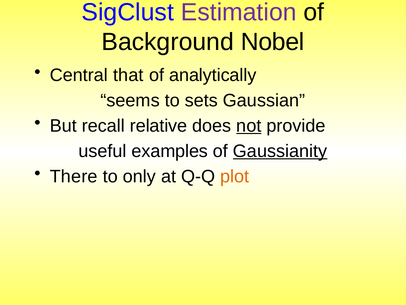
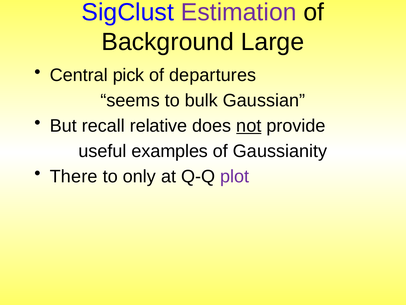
Nobel: Nobel -> Large
that: that -> pick
analytically: analytically -> departures
sets: sets -> bulk
Gaussianity underline: present -> none
plot colour: orange -> purple
